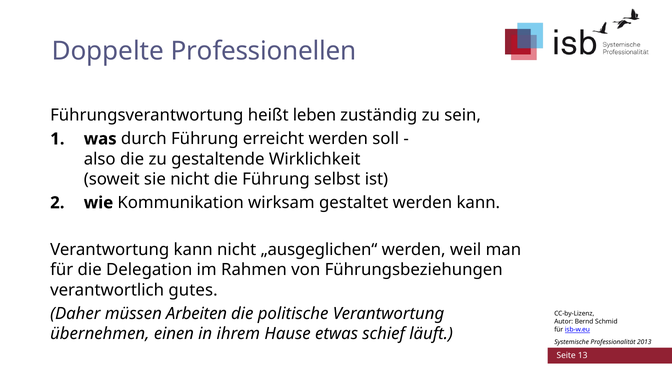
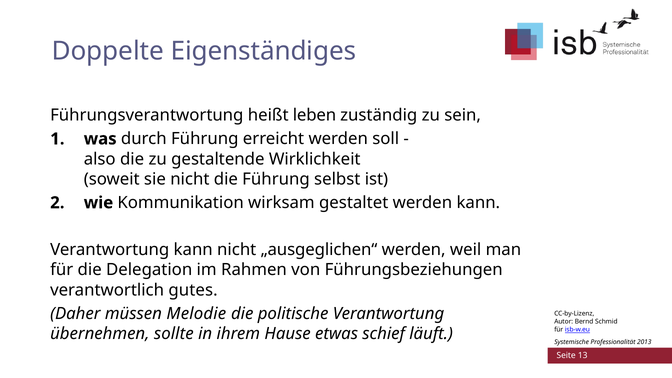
Professionellen: Professionellen -> Eigenständiges
Arbeiten: Arbeiten -> Melodie
einen: einen -> sollte
